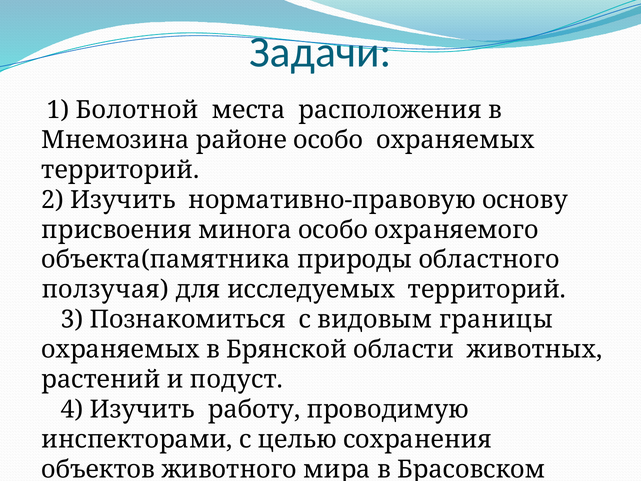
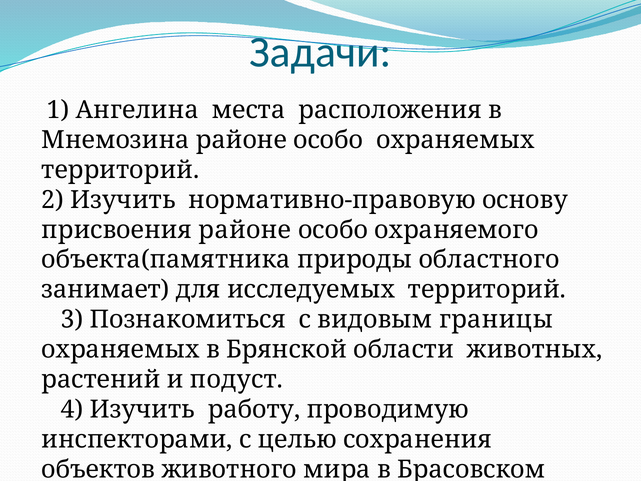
Болотной: Болотной -> Ангелина
присвоения минога: минога -> районе
ползучая: ползучая -> занимает
